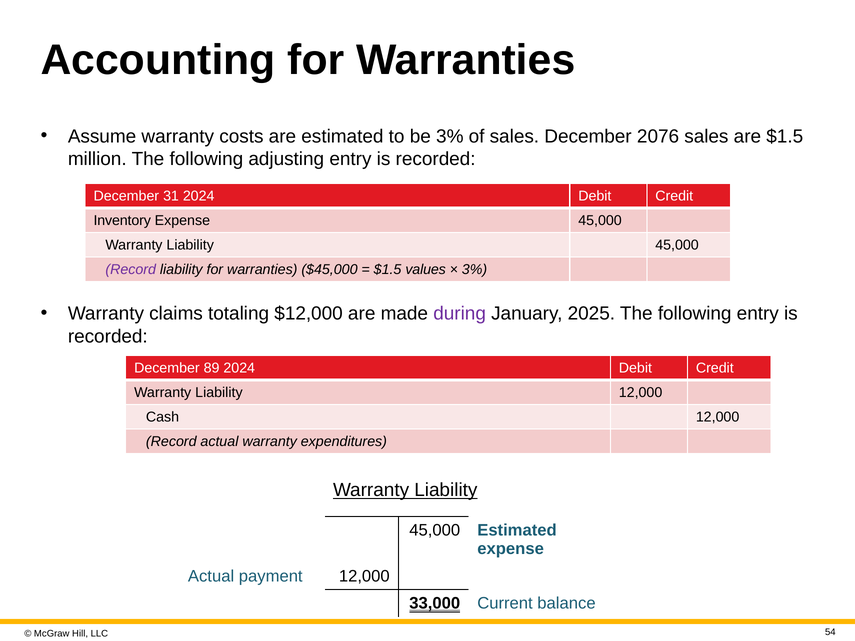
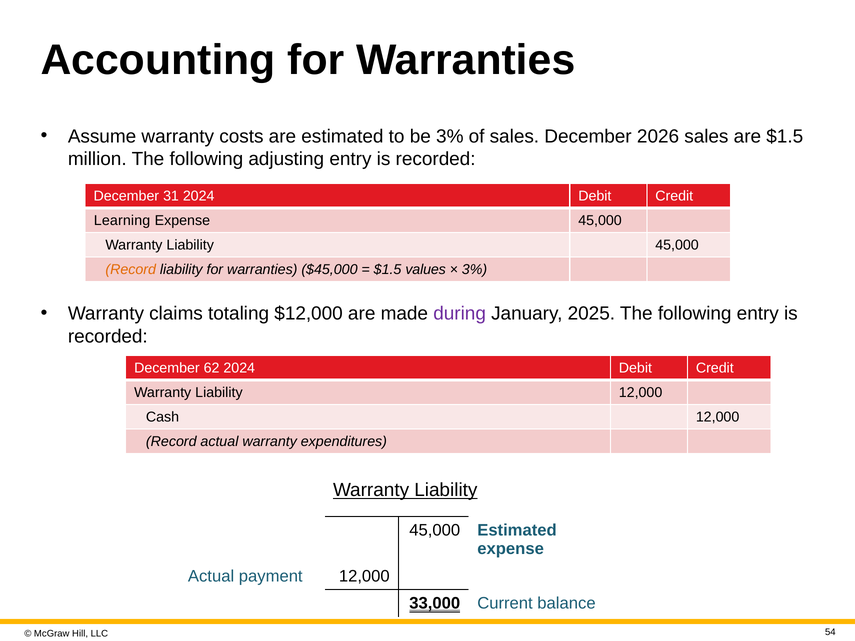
2076: 2076 -> 2026
Inventory: Inventory -> Learning
Record at (131, 270) colour: purple -> orange
89: 89 -> 62
